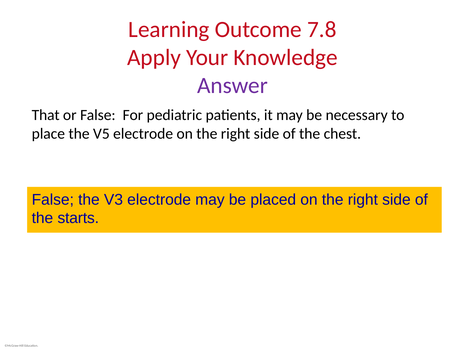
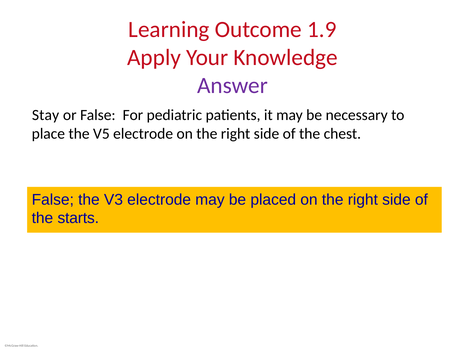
7.8: 7.8 -> 1.9
That: That -> Stay
